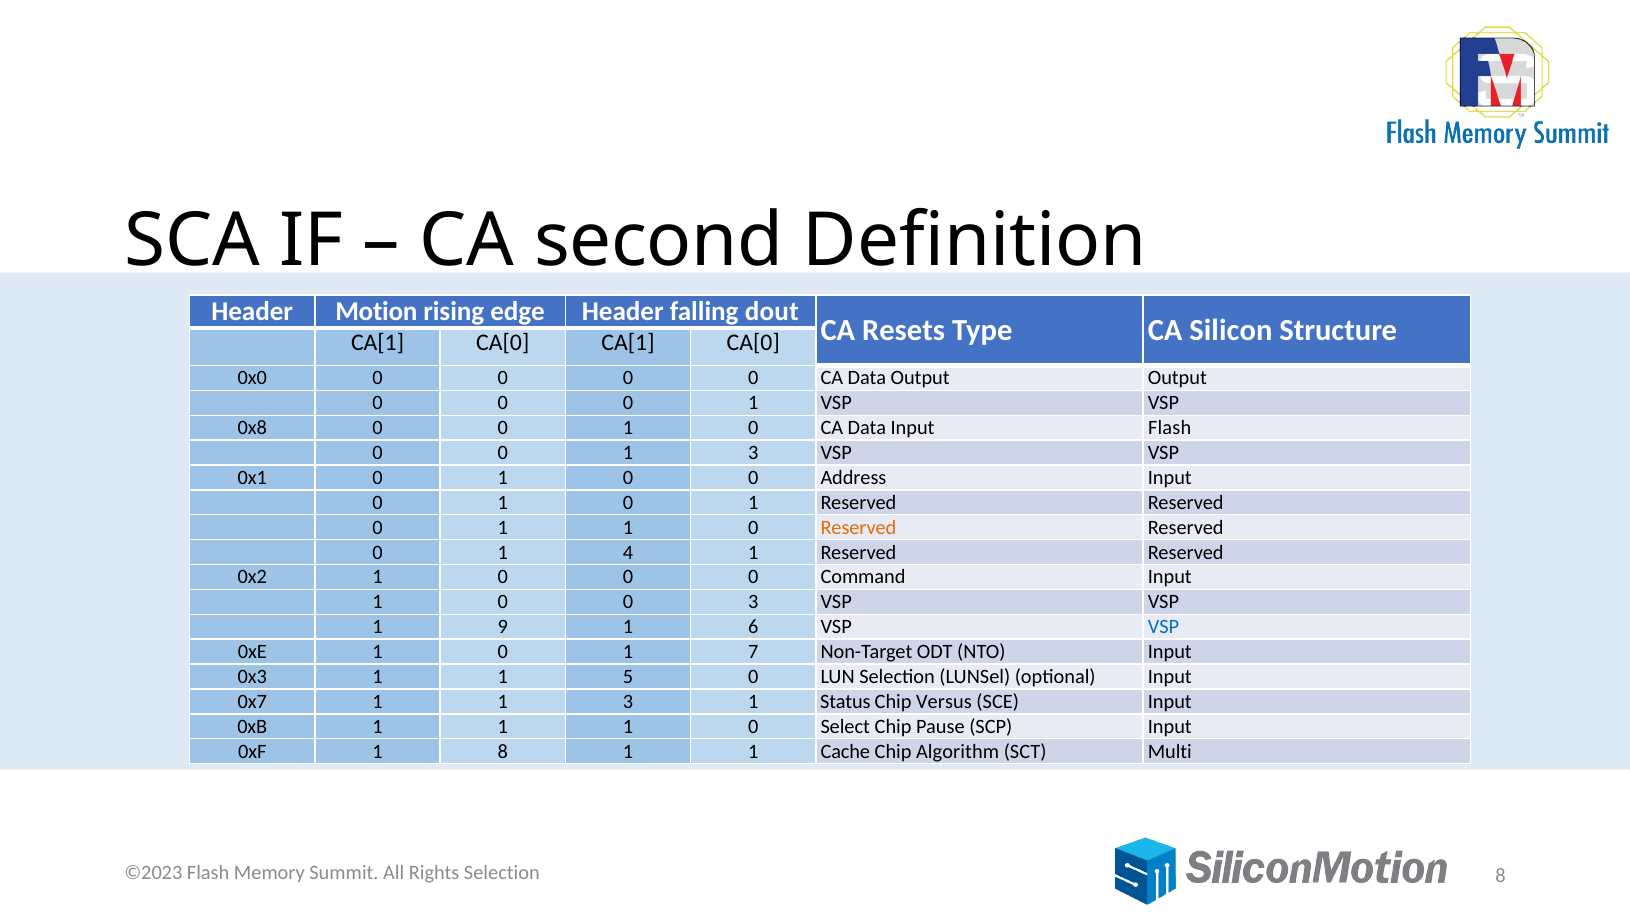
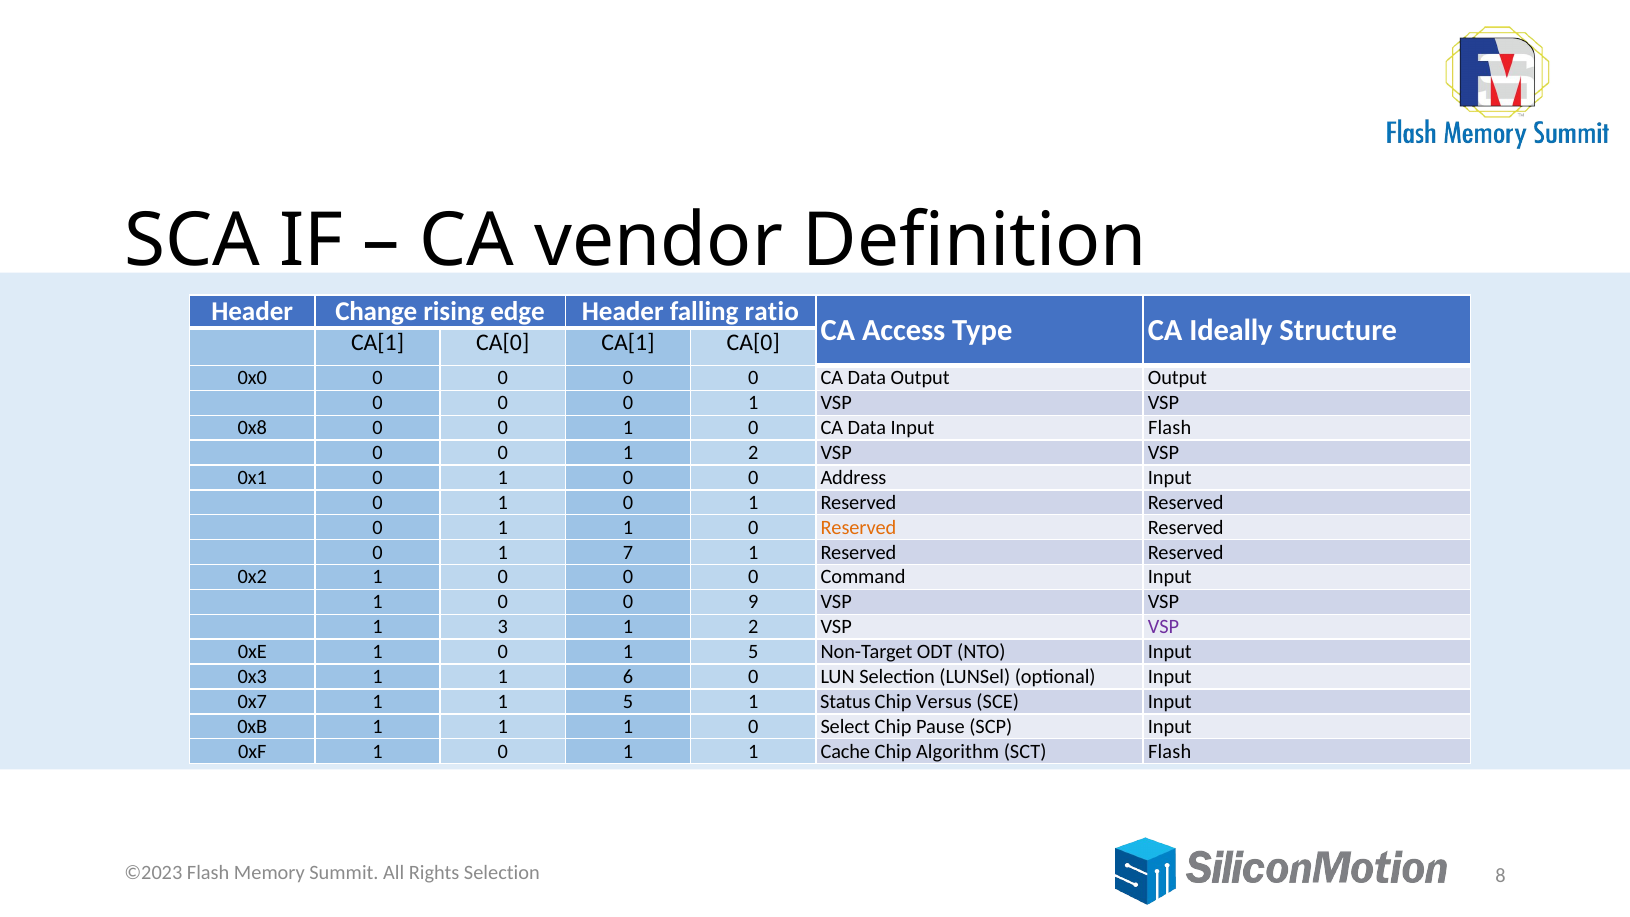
second: second -> vendor
Motion: Motion -> Change
dout: dout -> ratio
Resets: Resets -> Access
Silicon: Silicon -> Ideally
0 1 3: 3 -> 2
4: 4 -> 7
0 3: 3 -> 9
9: 9 -> 3
6 at (753, 627): 6 -> 2
VSP at (1163, 627) colour: blue -> purple
0 1 7: 7 -> 5
5: 5 -> 6
1 1 3: 3 -> 5
0xF 1 8: 8 -> 0
SCT Multi: Multi -> Flash
